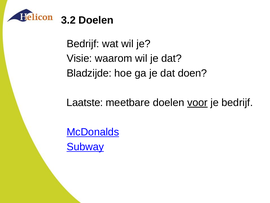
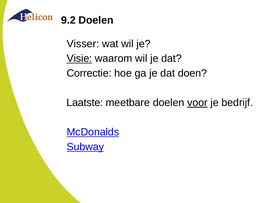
3.2: 3.2 -> 9.2
Bedrijf at (83, 44): Bedrijf -> Visser
Visie underline: none -> present
Bladzijde: Bladzijde -> Correctie
